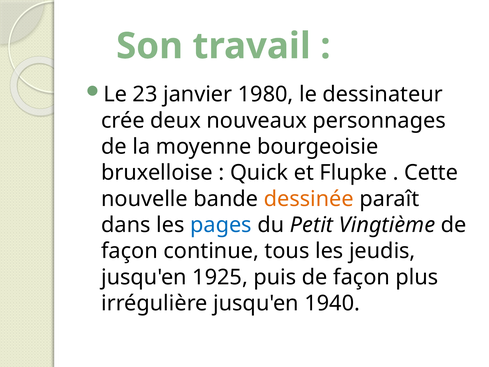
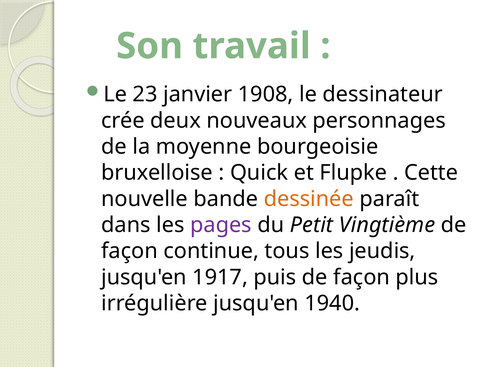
1980: 1980 -> 1908
pages colour: blue -> purple
1925: 1925 -> 1917
